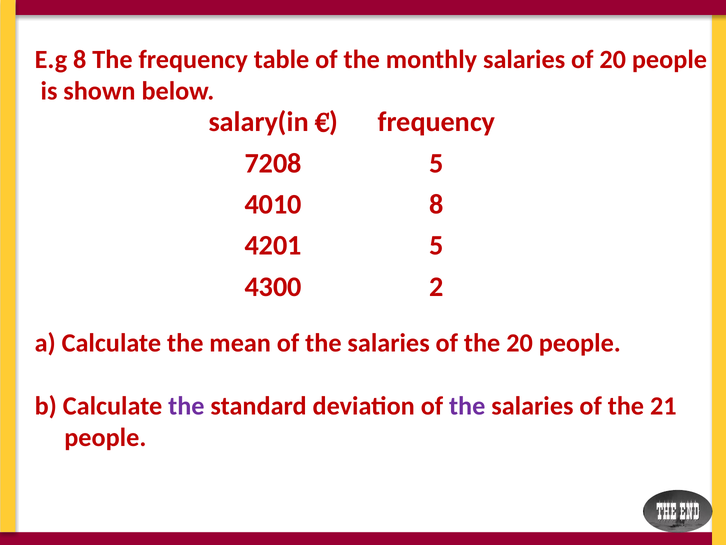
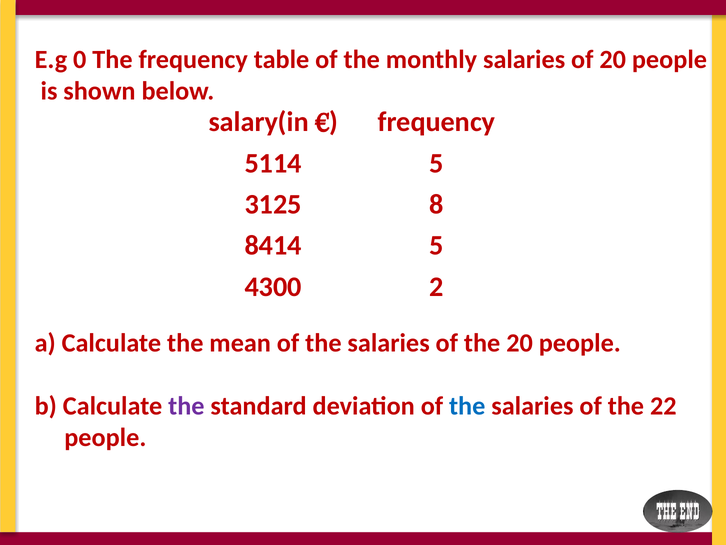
E.g 8: 8 -> 0
7208: 7208 -> 5114
4010: 4010 -> 3125
4201: 4201 -> 8414
the at (467, 406) colour: purple -> blue
21: 21 -> 22
